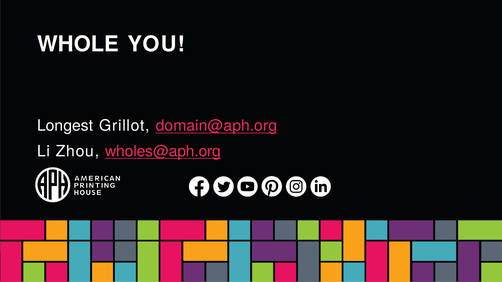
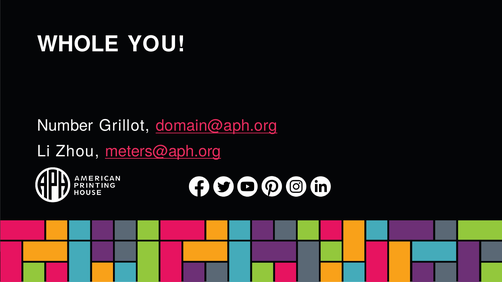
Longest: Longest -> Number
wholes@aph.org: wholes@aph.org -> meters@aph.org
